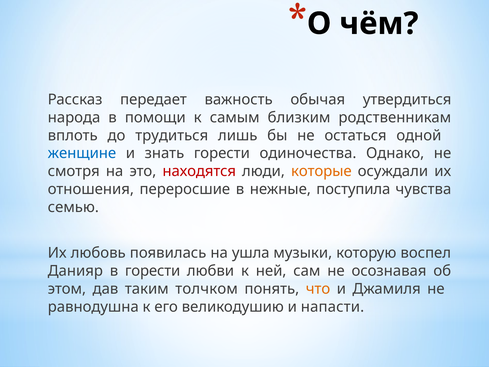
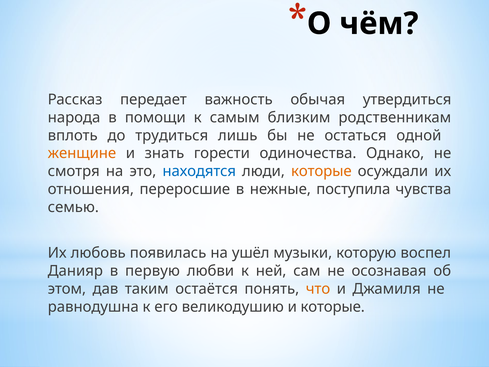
женщине colour: blue -> orange
находятся colour: red -> blue
ушла: ушла -> ушёл
в горести: горести -> первую
толчком: толчком -> остаётся
и напасти: напасти -> которые
